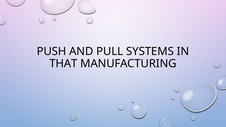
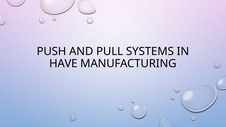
THAT: THAT -> HAVE
